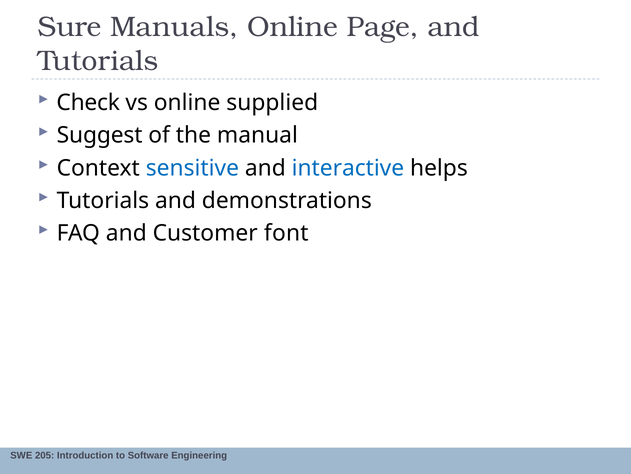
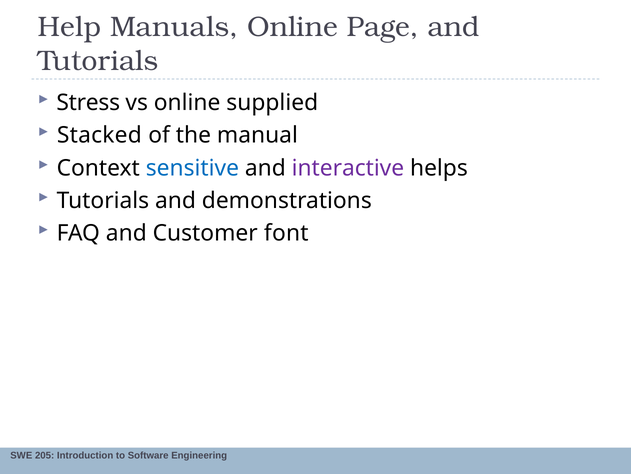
Sure: Sure -> Help
Check: Check -> Stress
Suggest: Suggest -> Stacked
interactive colour: blue -> purple
